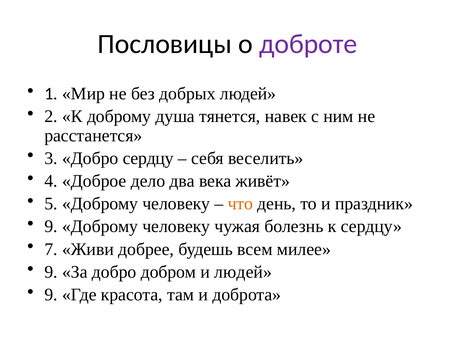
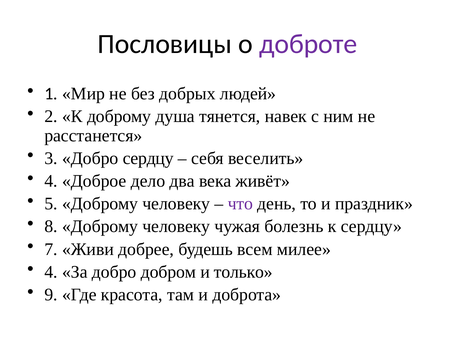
что colour: orange -> purple
9 at (51, 227): 9 -> 8
9 at (51, 272): 9 -> 4
и людей: людей -> только
